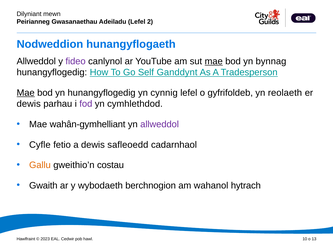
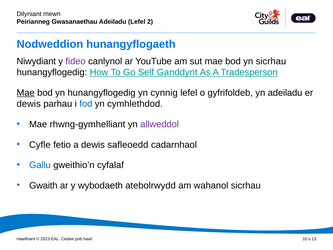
Allweddol at (36, 61): Allweddol -> Niwydiant
mae at (214, 61) underline: present -> none
yn bynnag: bynnag -> sicrhau
yn reolaeth: reolaeth -> adeiladu
fod colour: purple -> blue
wahân-gymhelliant: wahân-gymhelliant -> rhwng-gymhelliant
Gallu colour: orange -> blue
costau: costau -> cyfalaf
berchnogion: berchnogion -> atebolrwydd
wahanol hytrach: hytrach -> sicrhau
